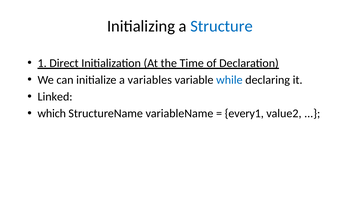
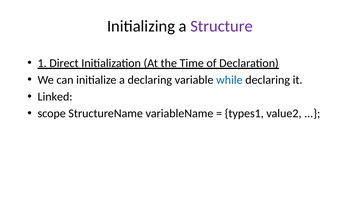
Structure colour: blue -> purple
a variables: variables -> declaring
which: which -> scope
every1: every1 -> types1
